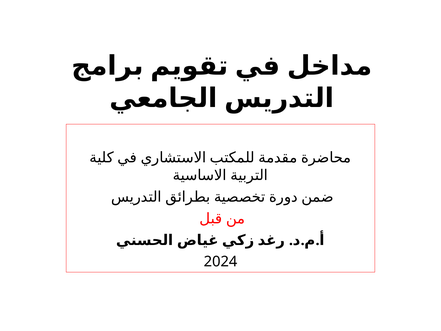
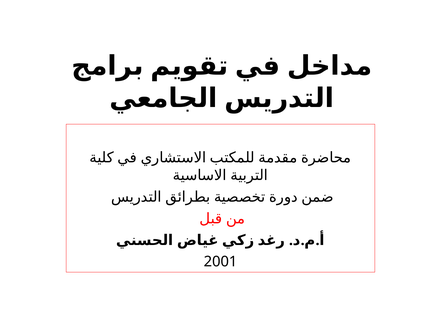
2024: 2024 -> 2001
